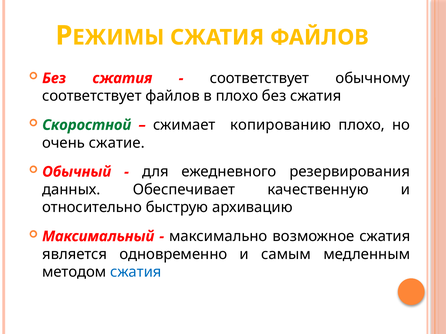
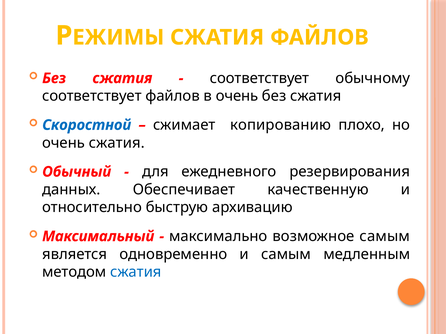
в плохо: плохо -> очень
Скоростной colour: green -> blue
очень сжатие: сжатие -> сжатия
возможное сжатия: сжатия -> самым
